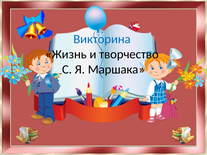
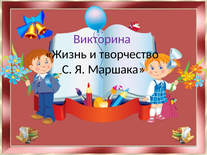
Викторина colour: blue -> purple
